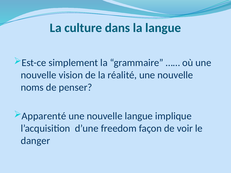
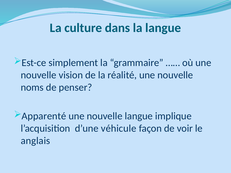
freedom: freedom -> véhicule
danger: danger -> anglais
